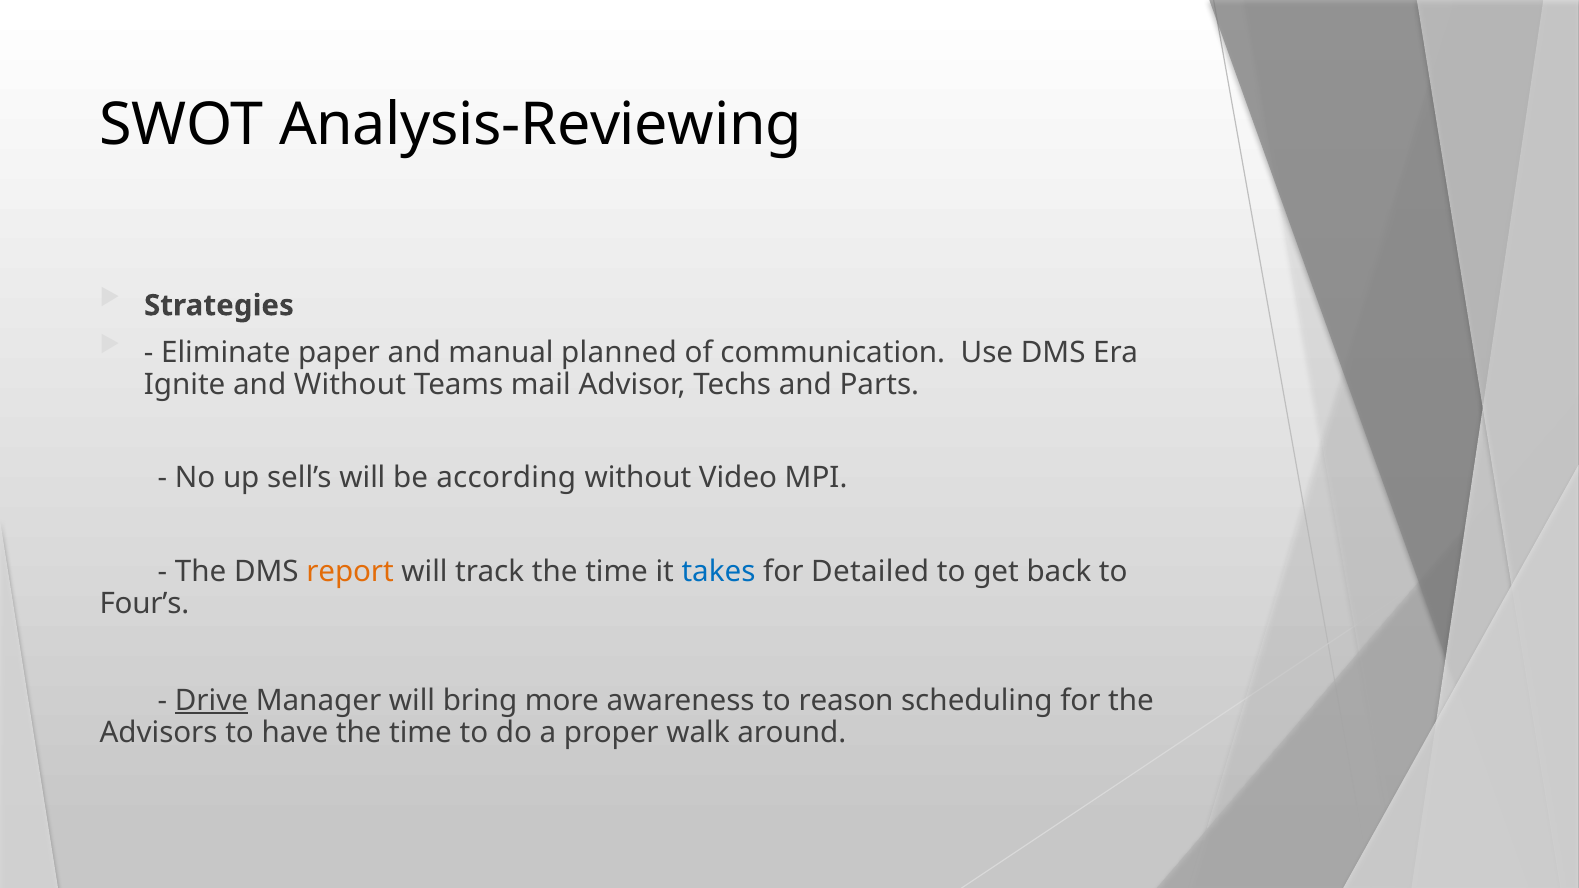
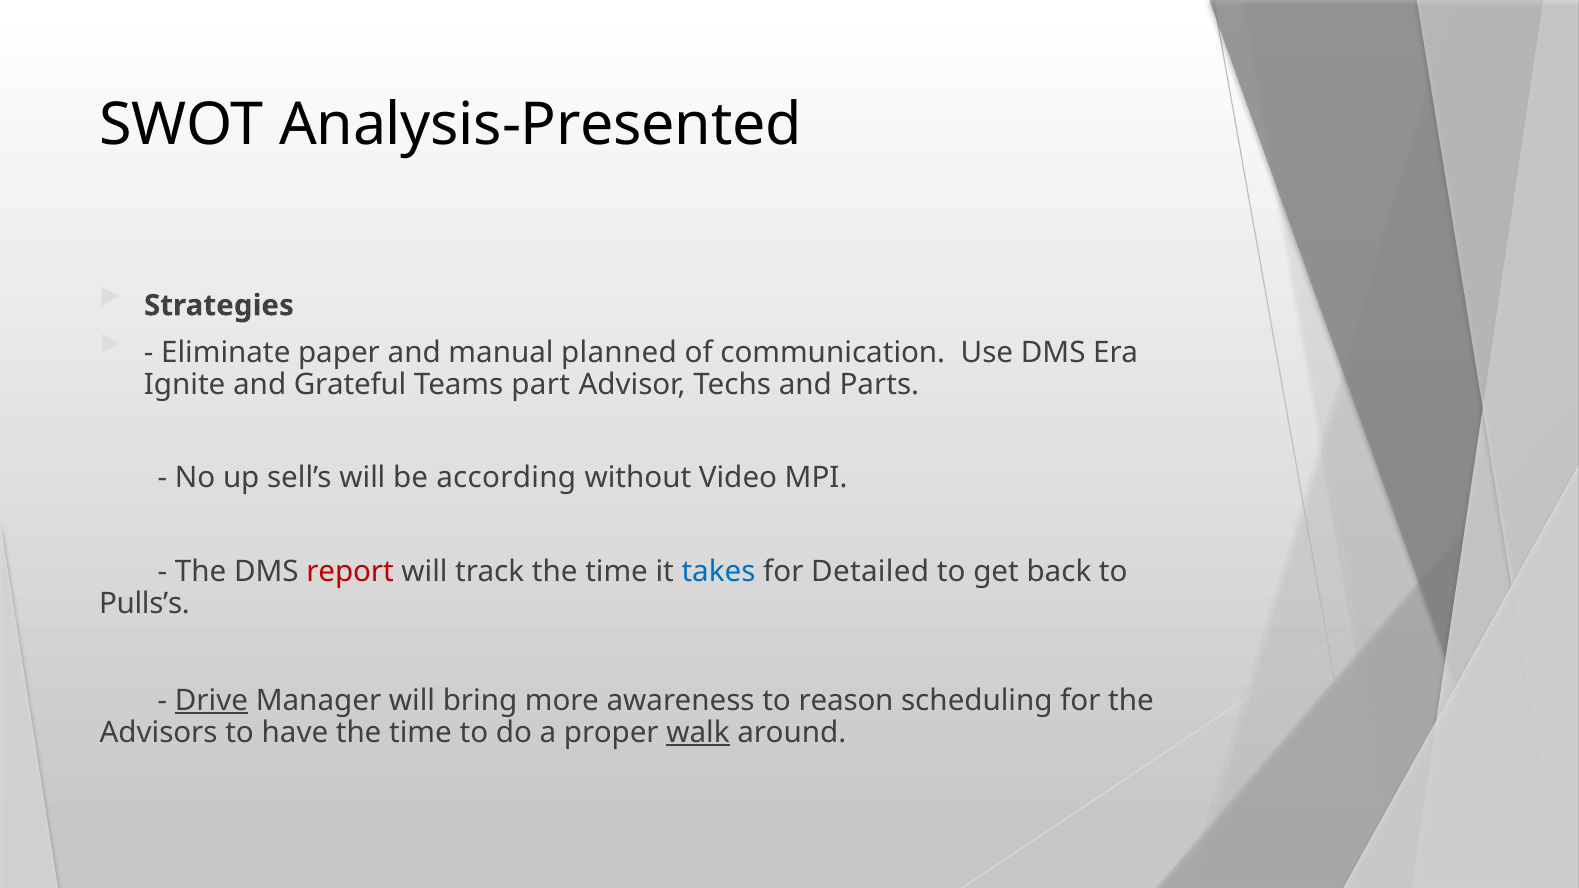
Analysis-Reviewing: Analysis-Reviewing -> Analysis-Presented
and Without: Without -> Grateful
mail: mail -> part
report colour: orange -> red
Four’s: Four’s -> Pulls’s
walk underline: none -> present
